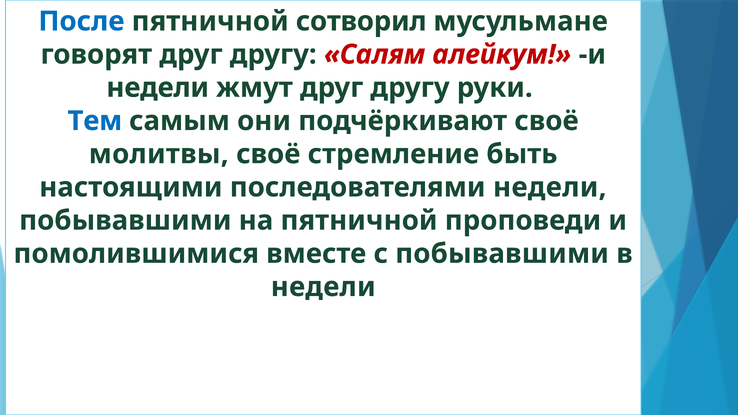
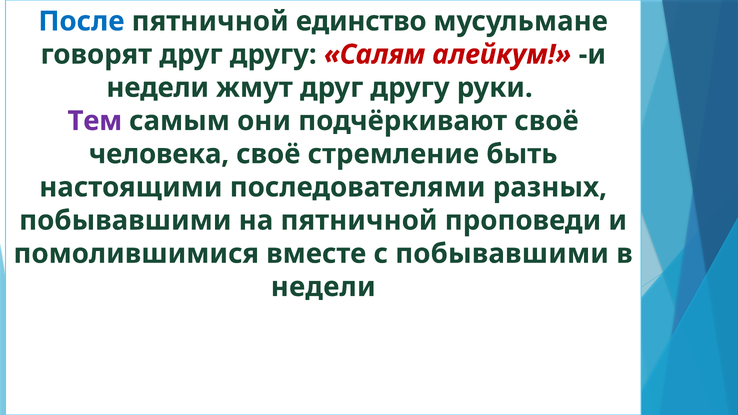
сотворил: сотворил -> единство
Тем colour: blue -> purple
молитвы: молитвы -> человека
последователями недели: недели -> разных
